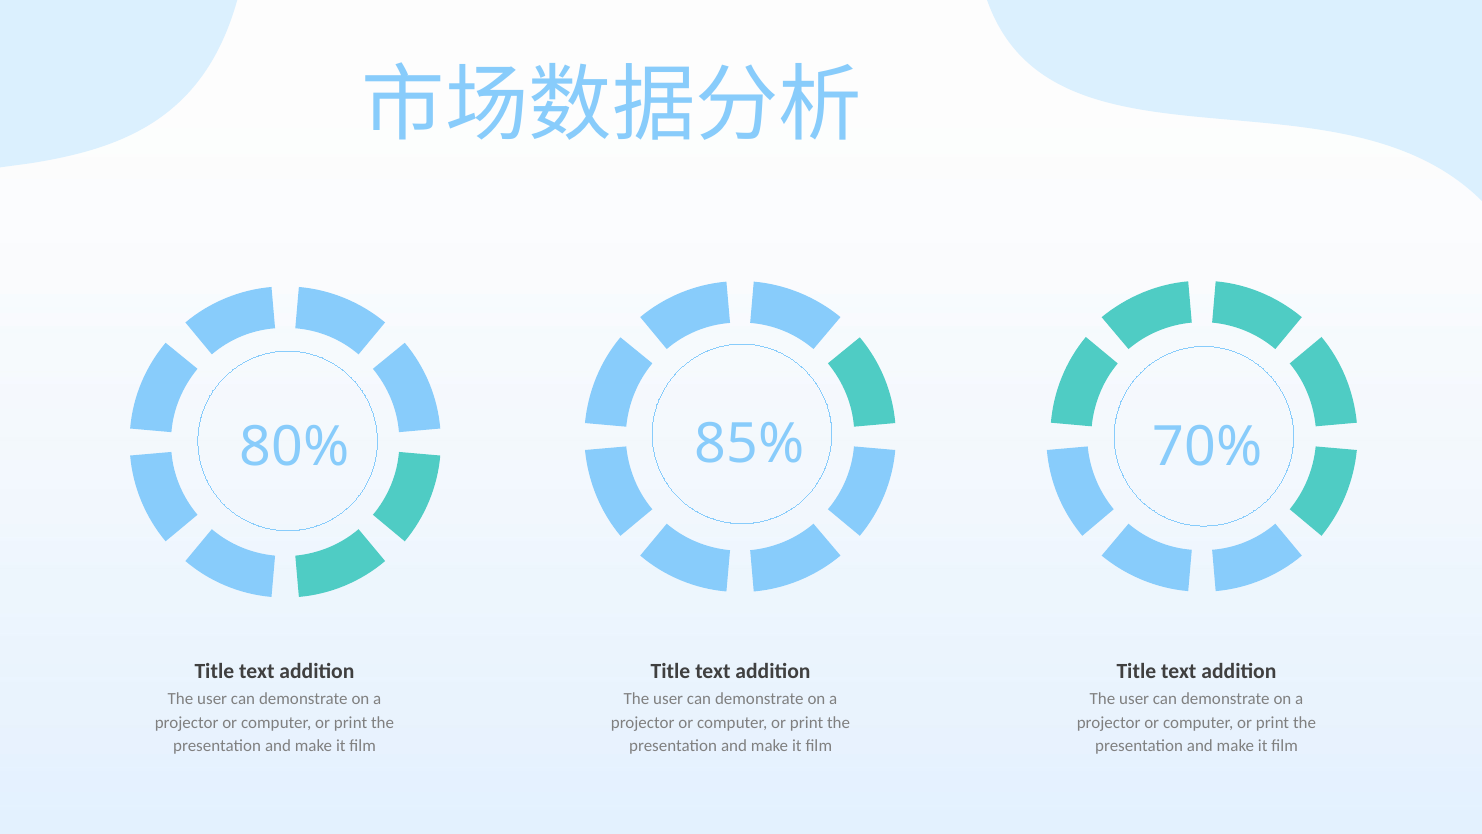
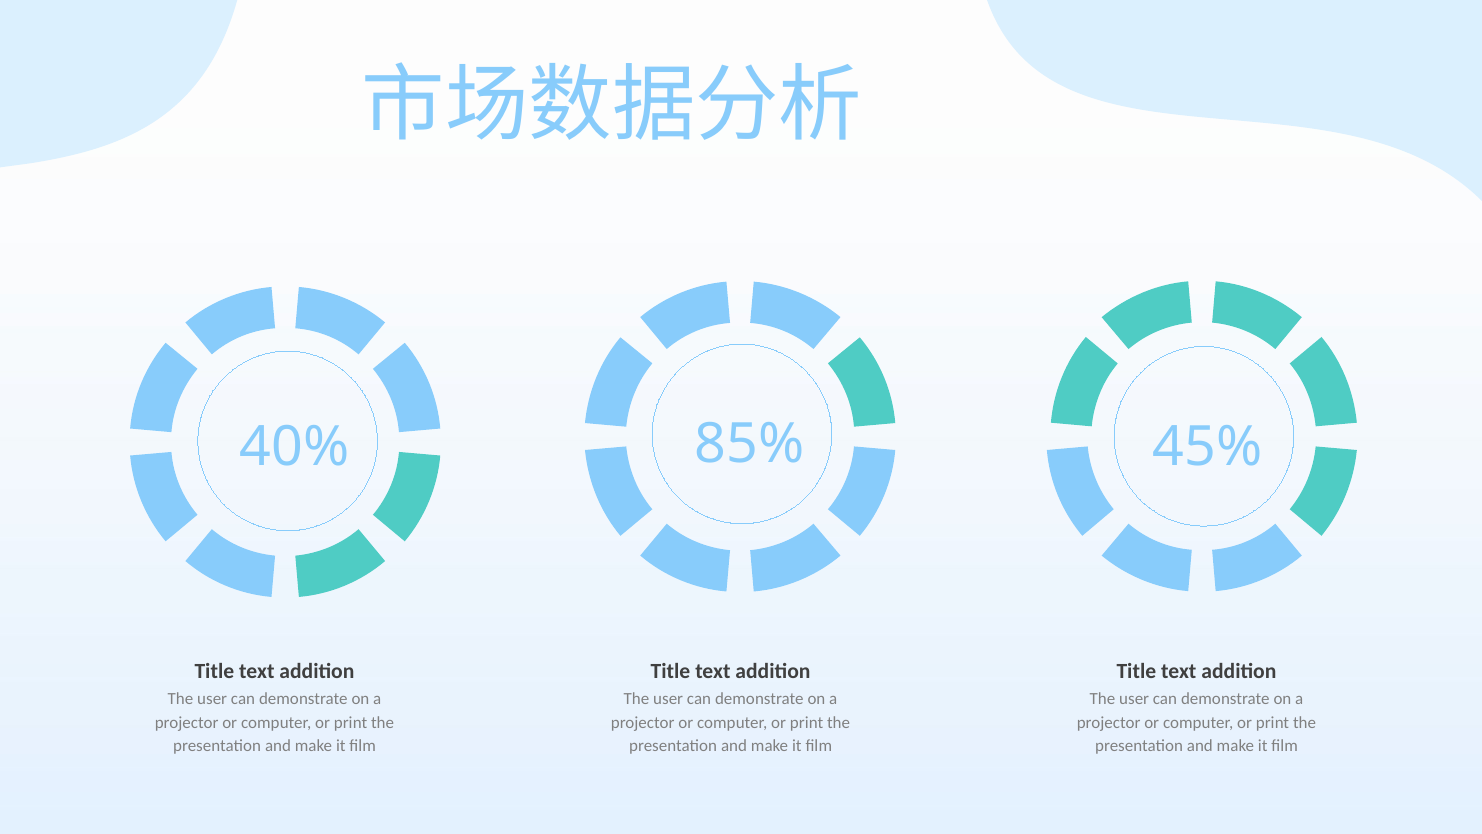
80%: 80% -> 40%
70%: 70% -> 45%
